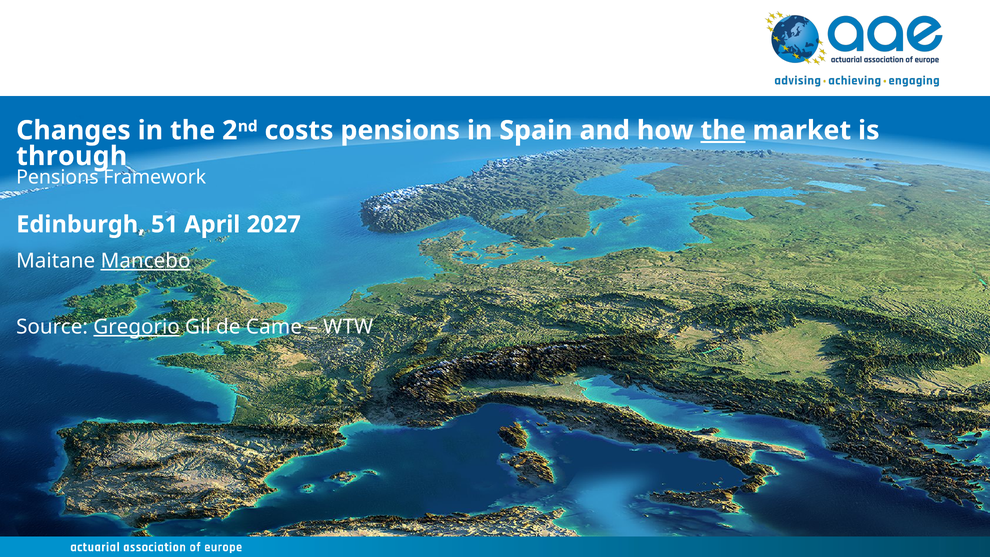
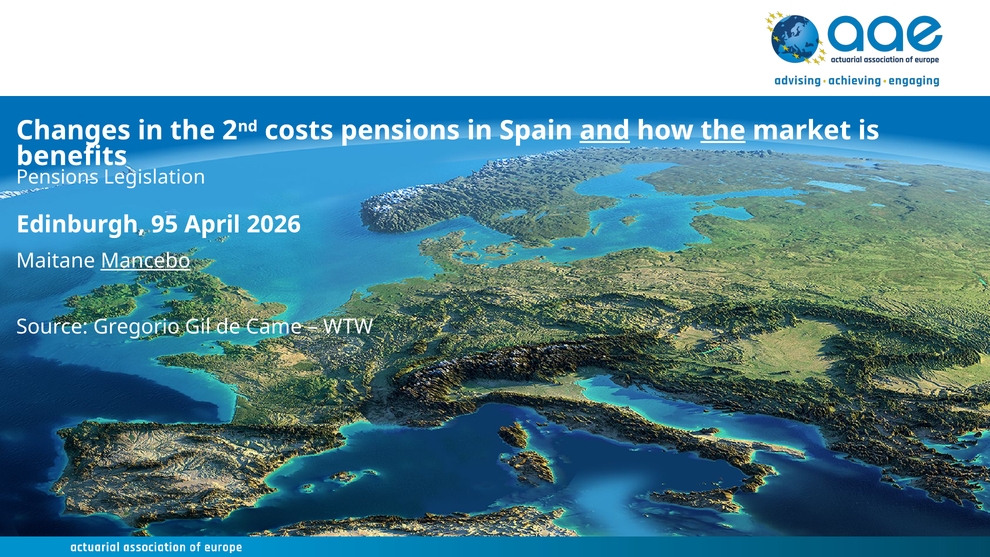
and underline: none -> present
through: through -> benefits
Framework: Framework -> Legislation
51: 51 -> 95
2027: 2027 -> 2026
Gregorio underline: present -> none
